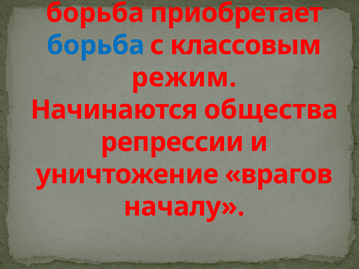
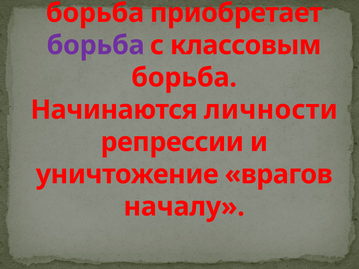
борьба at (96, 45) colour: blue -> purple
режим at (184, 78): режим -> борьба
общества: общества -> личности
